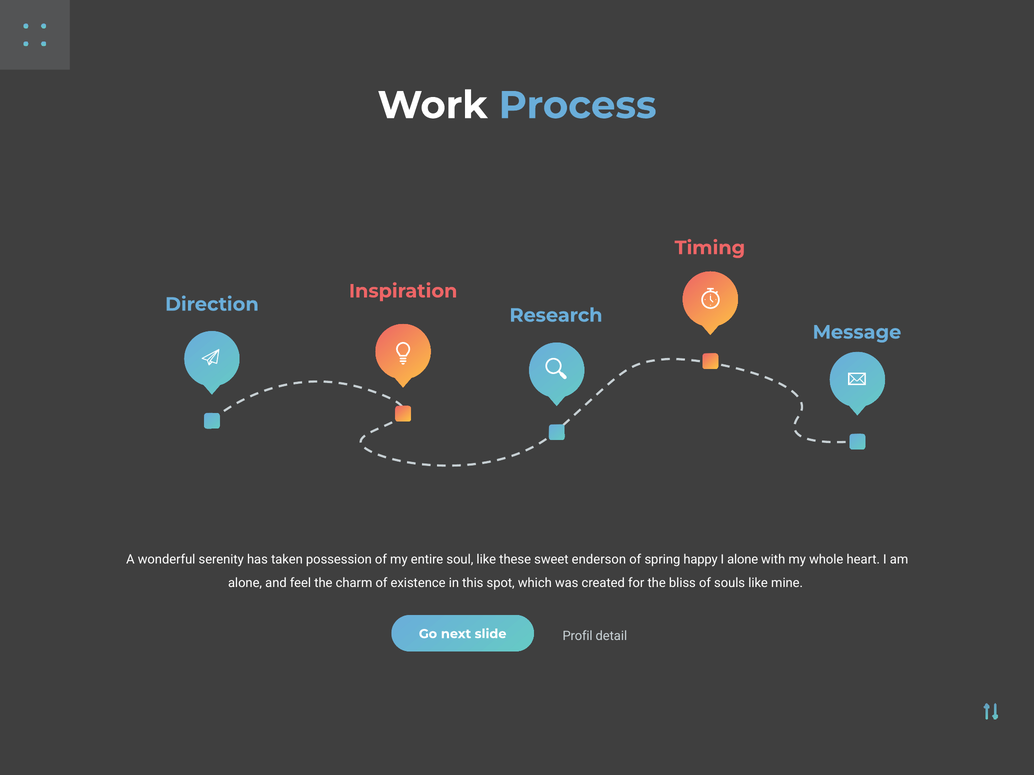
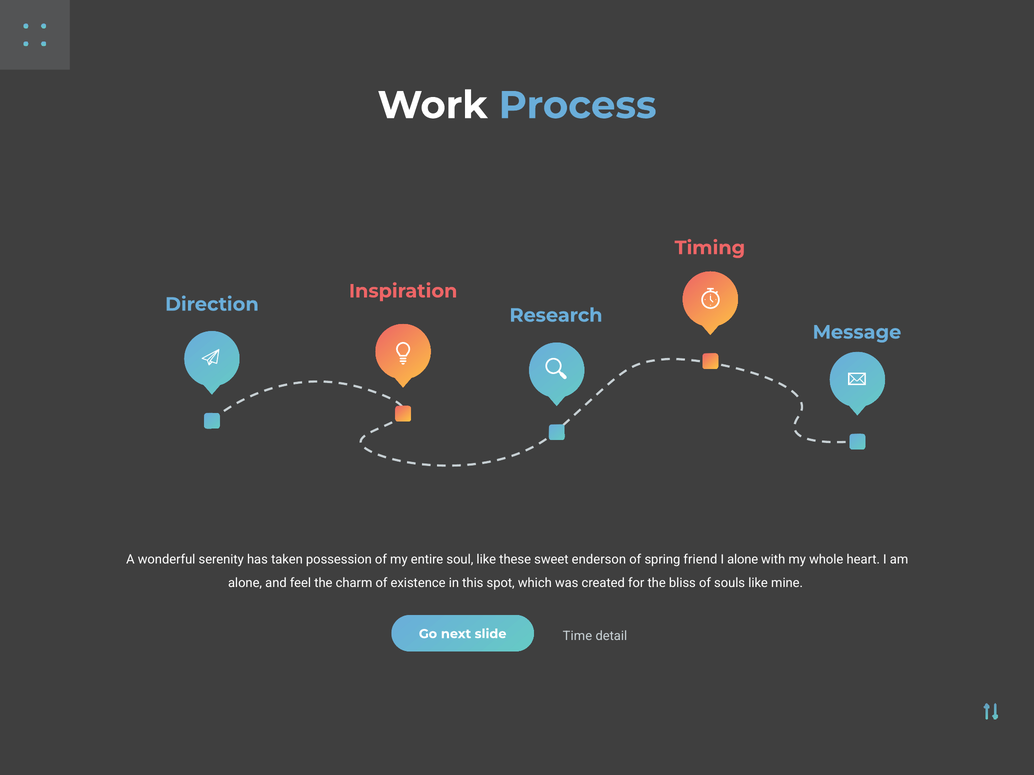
happy: happy -> friend
Profil: Profil -> Time
